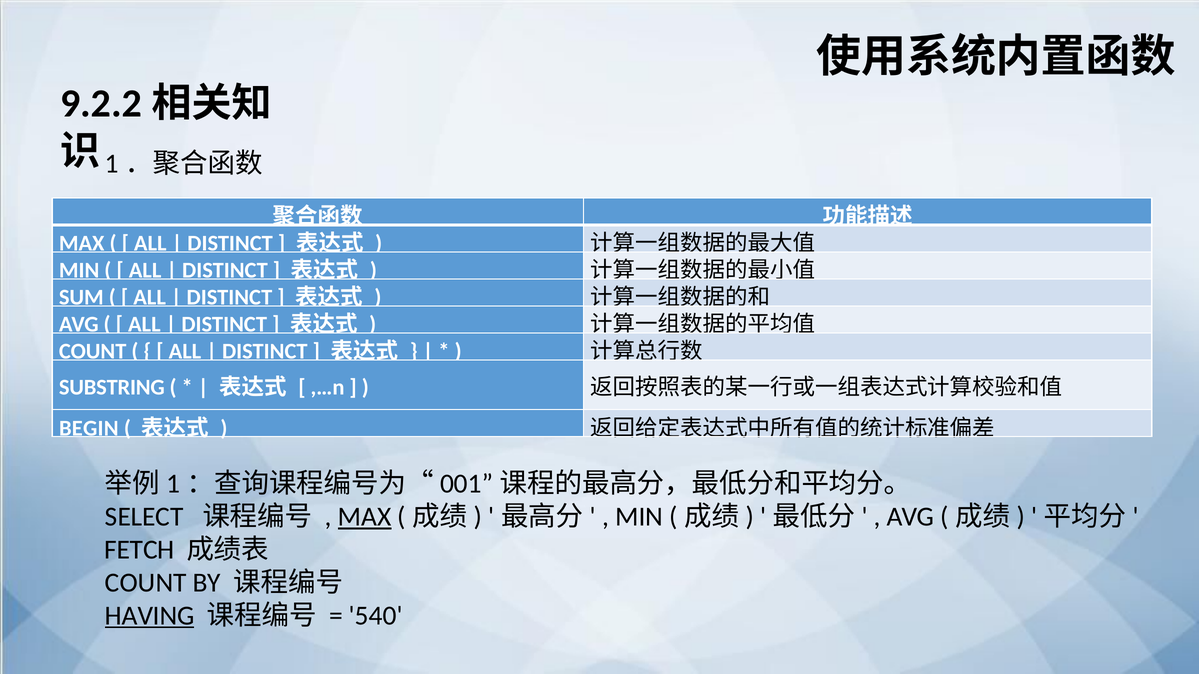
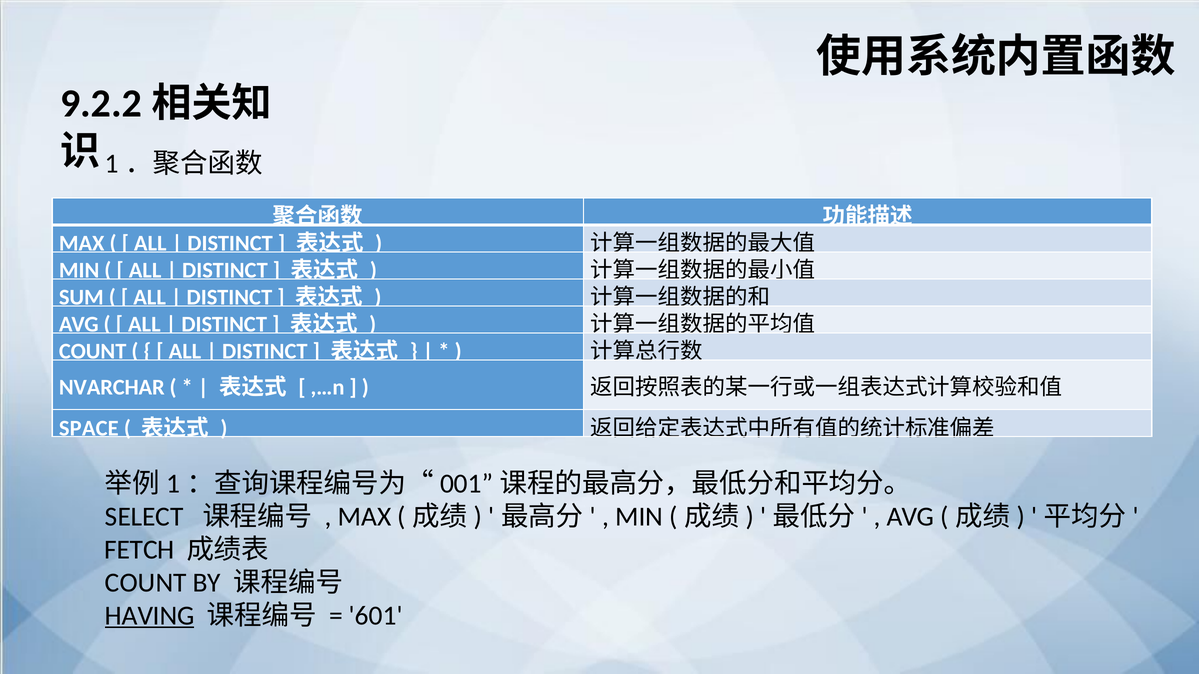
SUBSTRING: SUBSTRING -> NVARCHAR
BEGIN: BEGIN -> SPACE
MAX at (365, 517) underline: present -> none
540: 540 -> 601
